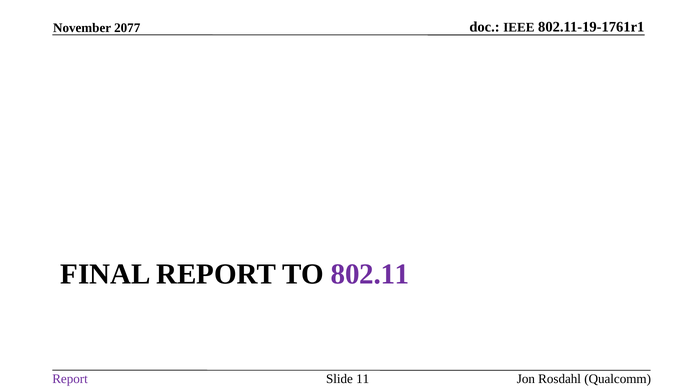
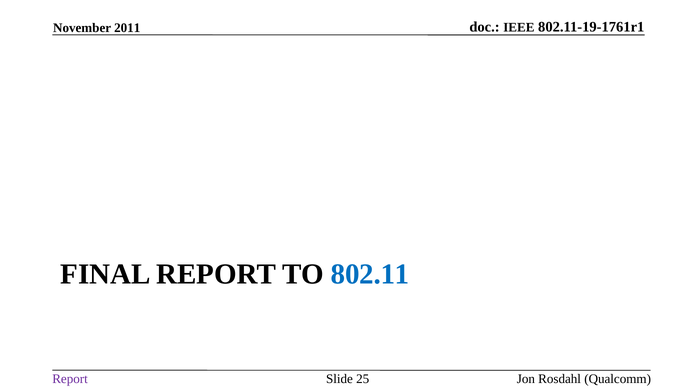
2077: 2077 -> 2011
802.11 colour: purple -> blue
11: 11 -> 25
